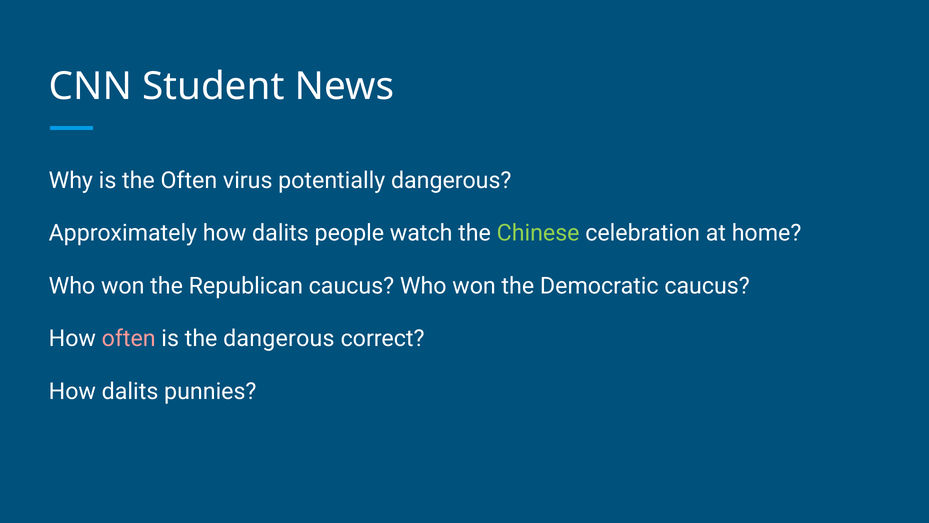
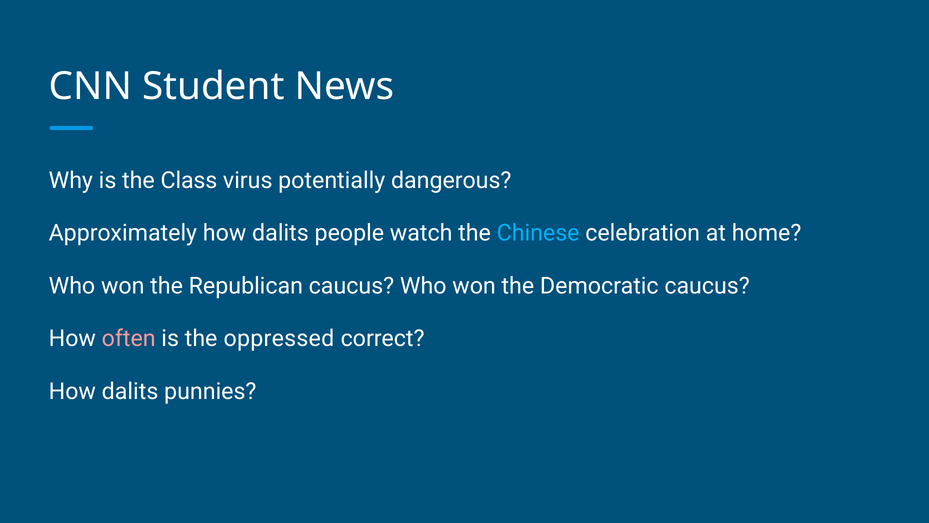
the Often: Often -> Class
Chinese colour: light green -> light blue
the dangerous: dangerous -> oppressed
